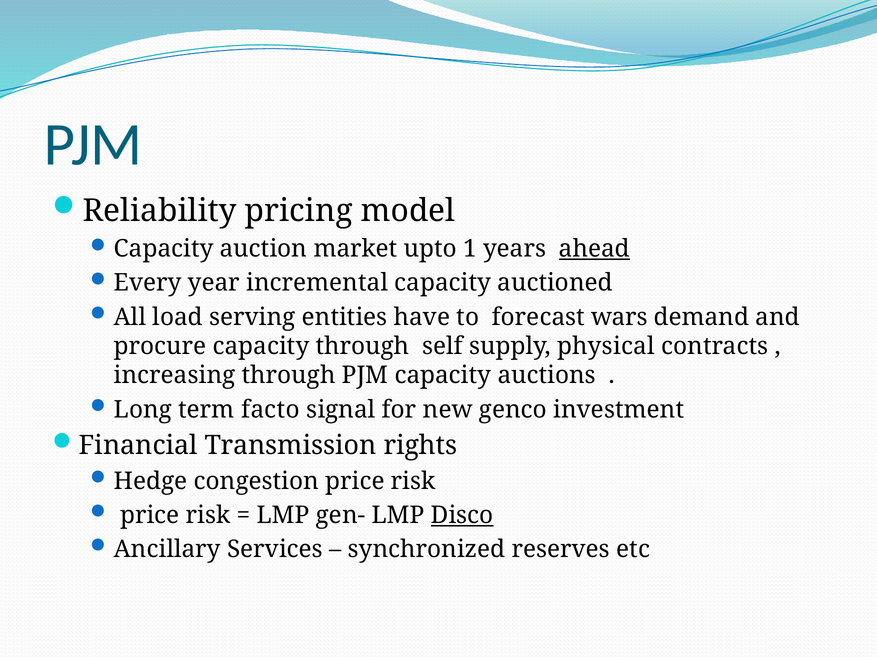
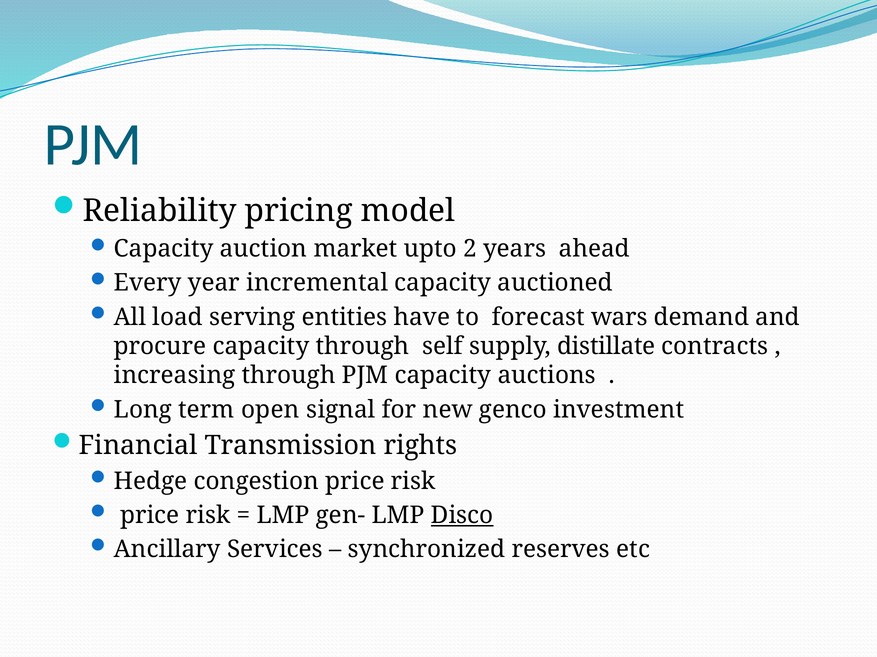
1: 1 -> 2
ahead underline: present -> none
physical: physical -> distillate
facto: facto -> open
